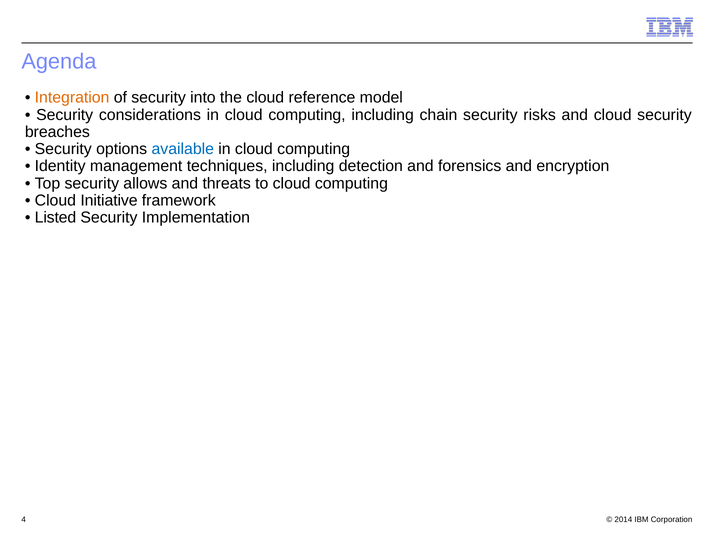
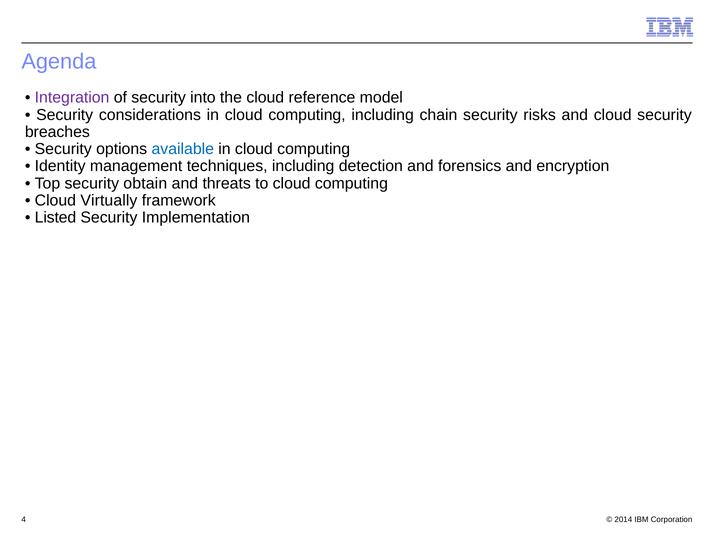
Integration colour: orange -> purple
allows: allows -> obtain
Initiative: Initiative -> Virtually
